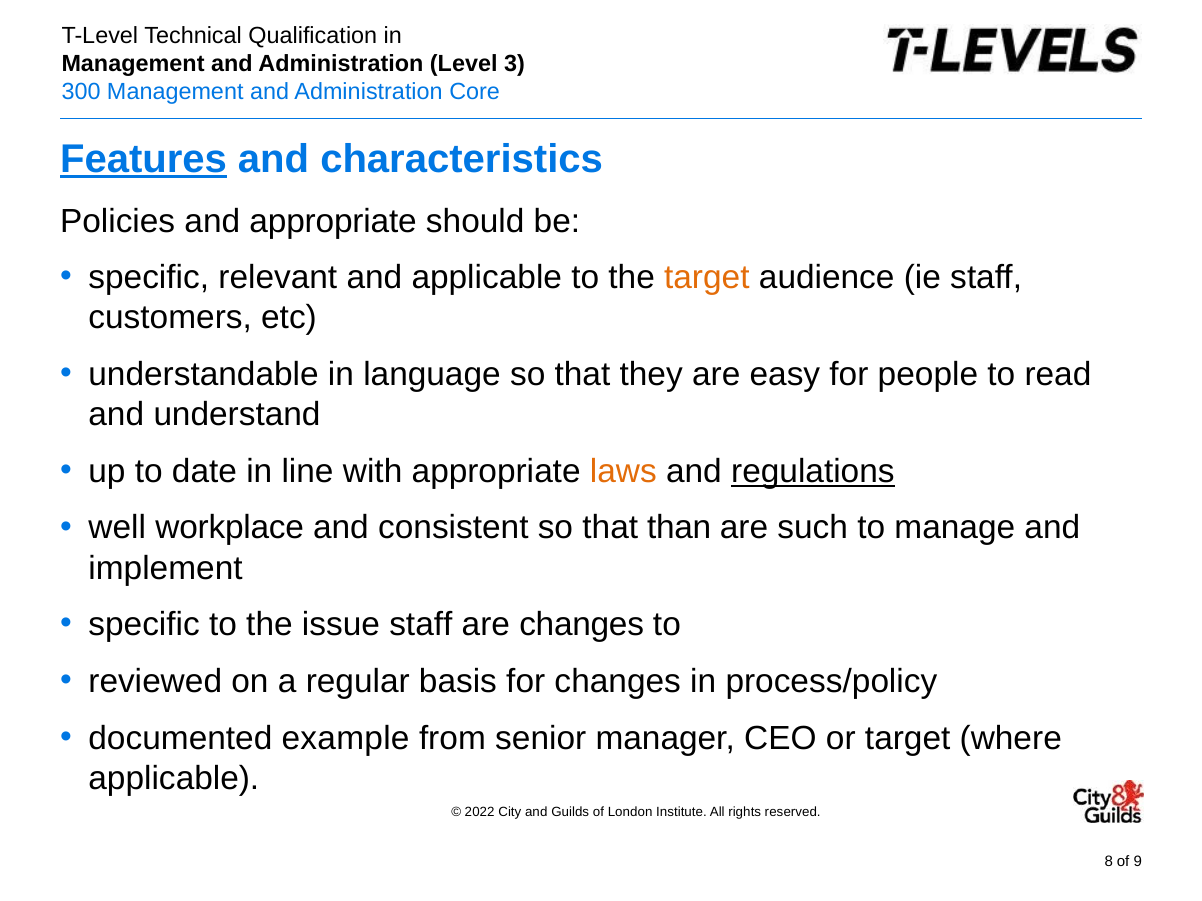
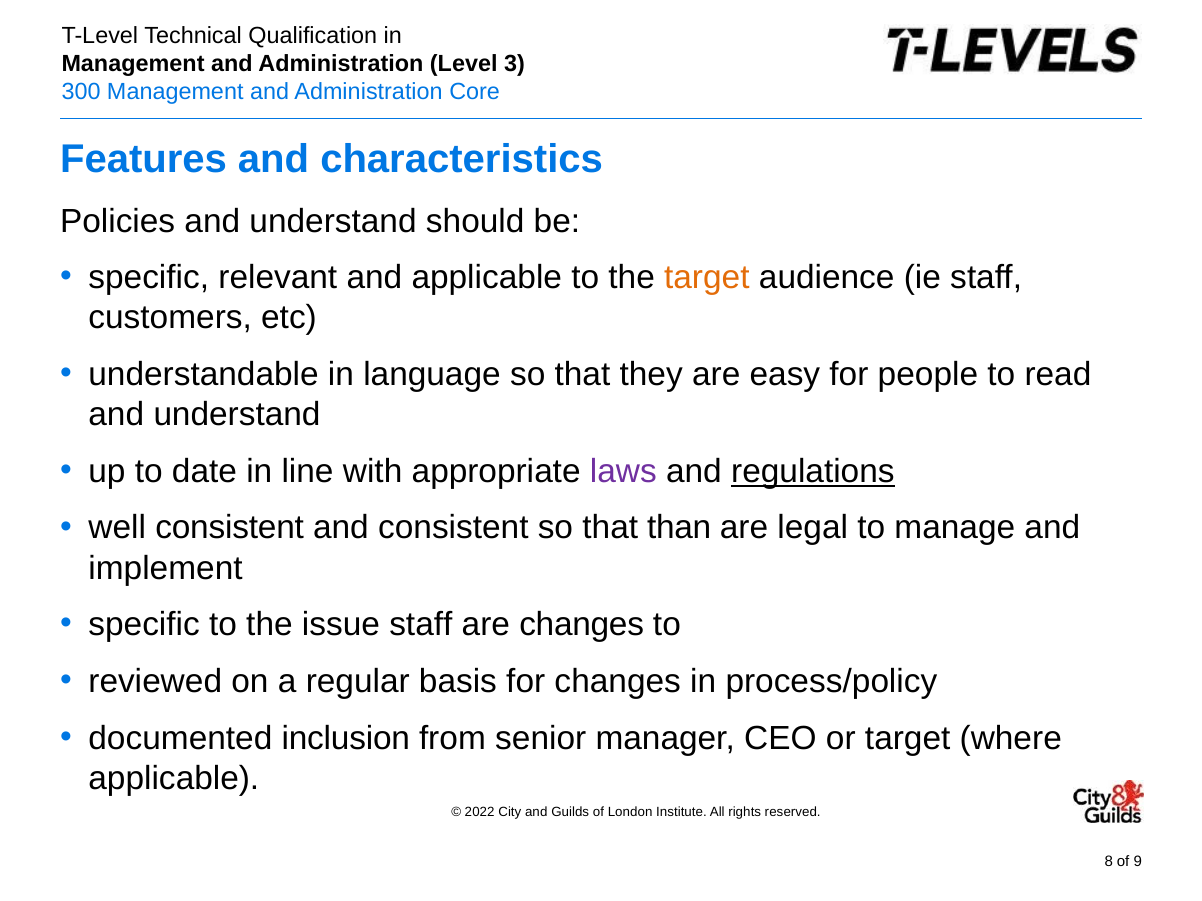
Features underline: present -> none
Policies and appropriate: appropriate -> understand
laws colour: orange -> purple
well workplace: workplace -> consistent
such: such -> legal
example: example -> inclusion
